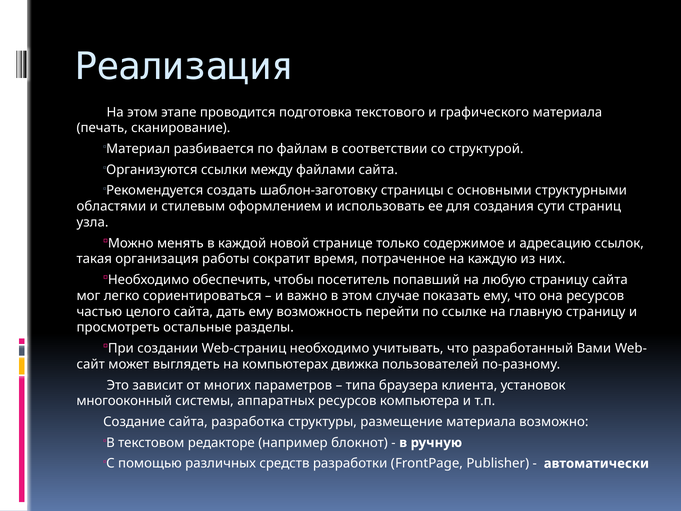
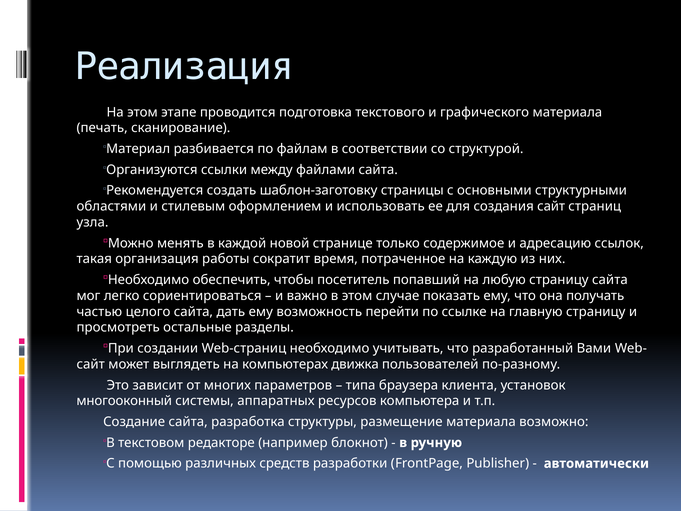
создания сути: сути -> сайт
она ресурсов: ресурсов -> получать
